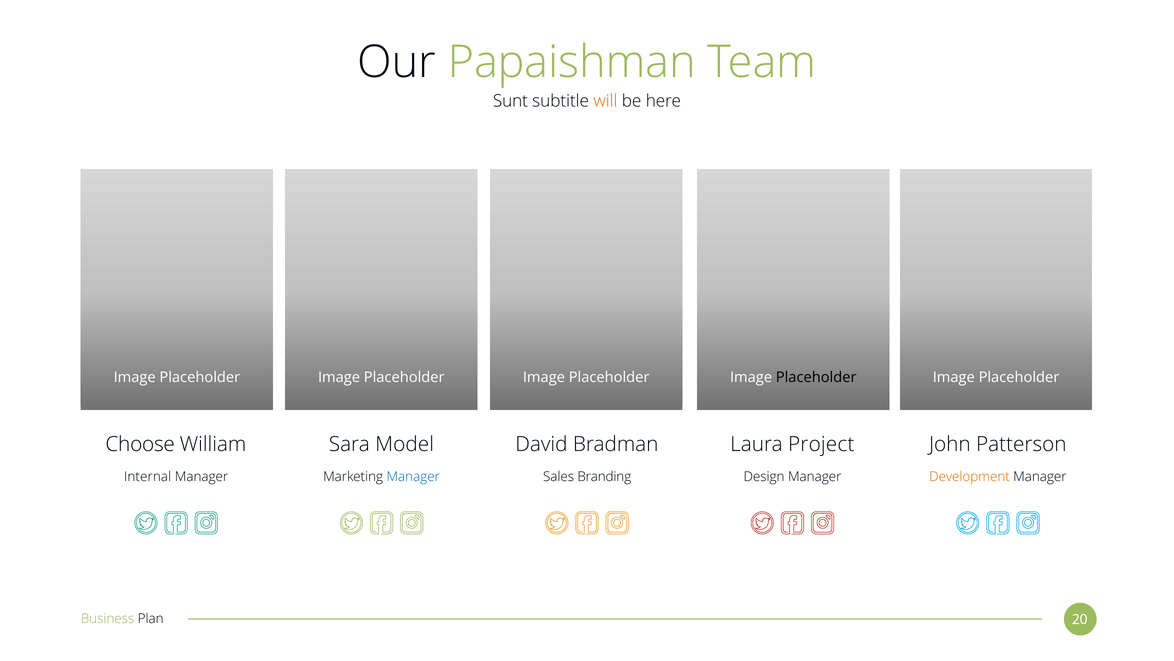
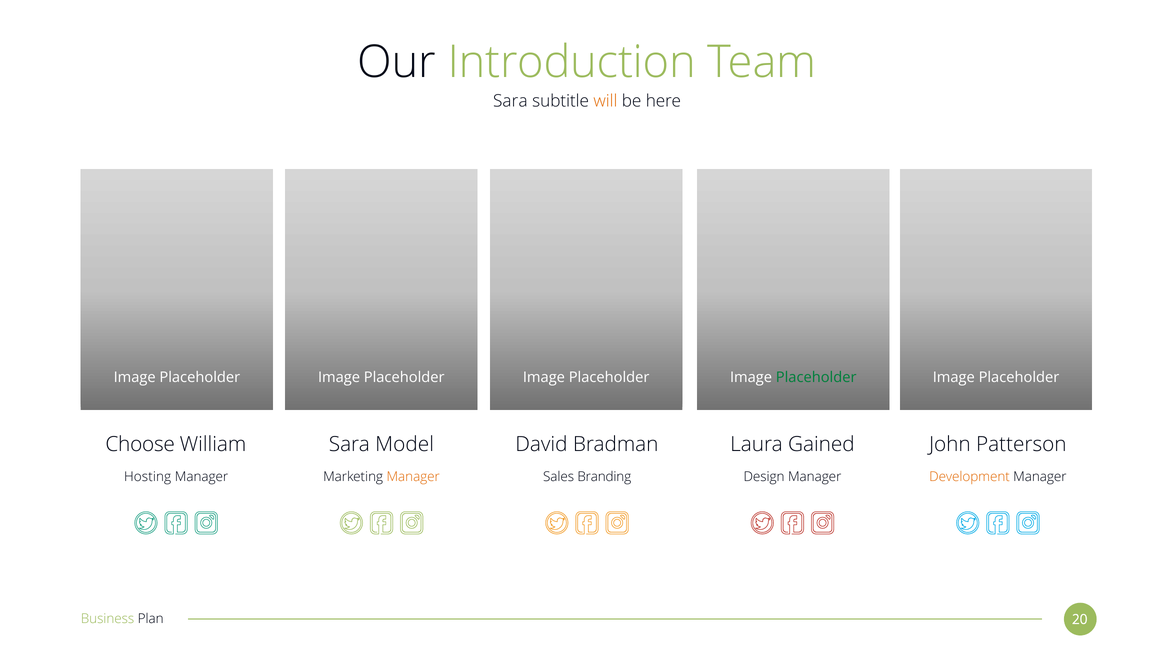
Papaishman: Papaishman -> Introduction
Sunt at (510, 101): Sunt -> Sara
Placeholder at (816, 377) colour: black -> green
Project: Project -> Gained
Internal: Internal -> Hosting
Manager at (413, 476) colour: blue -> orange
